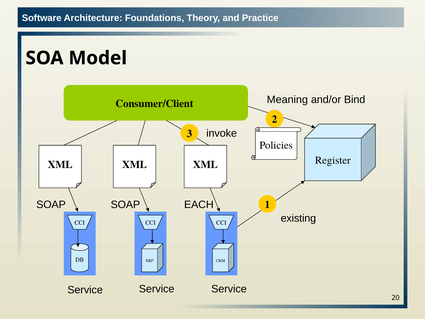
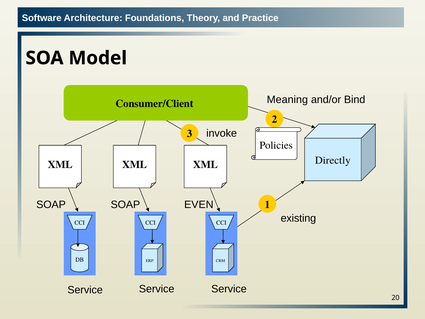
Register: Register -> Directly
EACH: EACH -> EVEN
